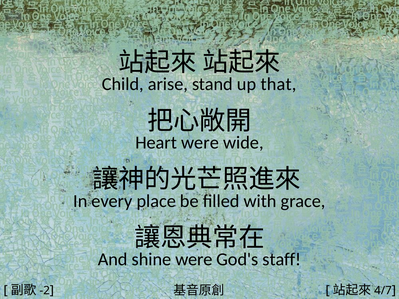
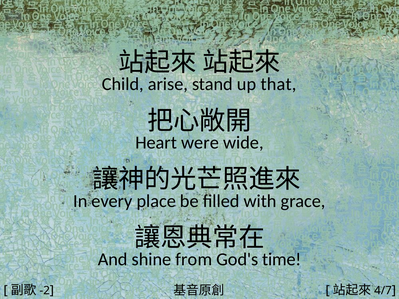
shine were: were -> from
staff: staff -> time
